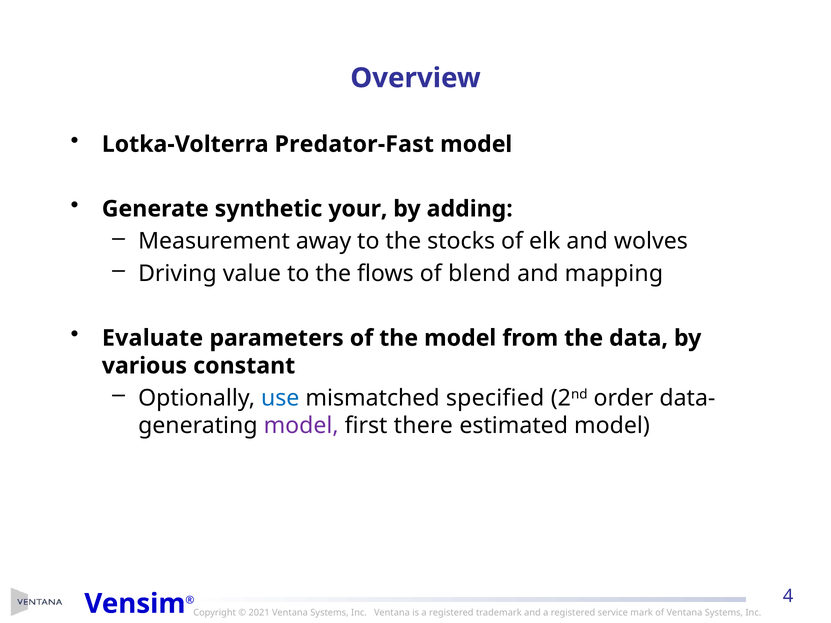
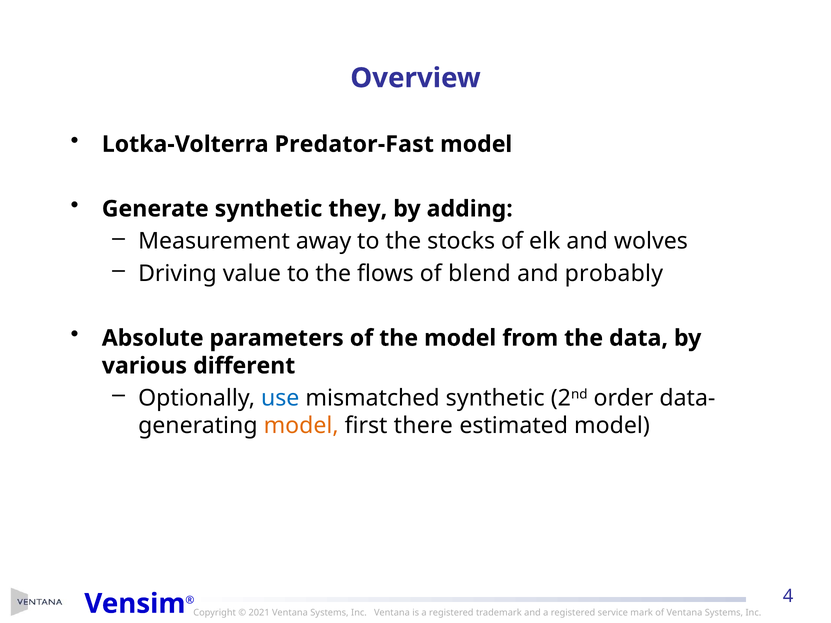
your: your -> they
mapping: mapping -> probably
Evaluate: Evaluate -> Absolute
constant: constant -> different
mismatched specified: specified -> synthetic
model at (301, 426) colour: purple -> orange
